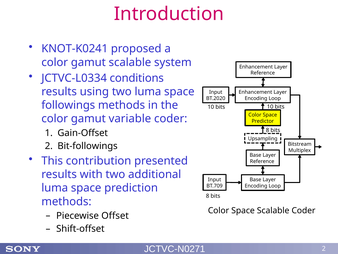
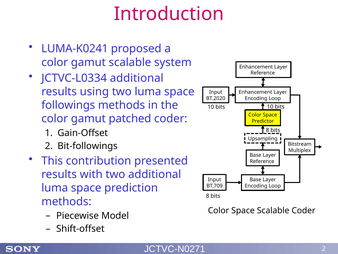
KNOT-K0241: KNOT-K0241 -> LUMA-K0241
JCTVC-L0334 conditions: conditions -> additional
variable: variable -> patched
Offset: Offset -> Model
